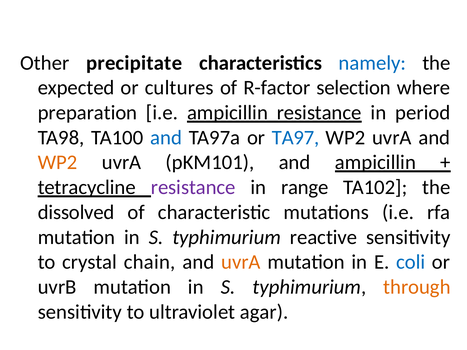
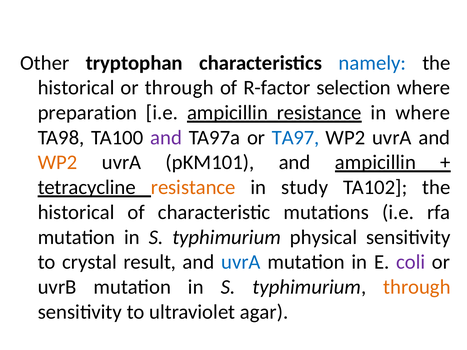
precipitate: precipitate -> tryptophan
expected at (76, 88): expected -> historical
or cultures: cultures -> through
in period: period -> where
and at (166, 138) colour: blue -> purple
resistance at (193, 188) colour: purple -> orange
range: range -> study
dissolved at (76, 212): dissolved -> historical
reactive: reactive -> physical
chain: chain -> result
uvrA at (241, 262) colour: orange -> blue
coli colour: blue -> purple
